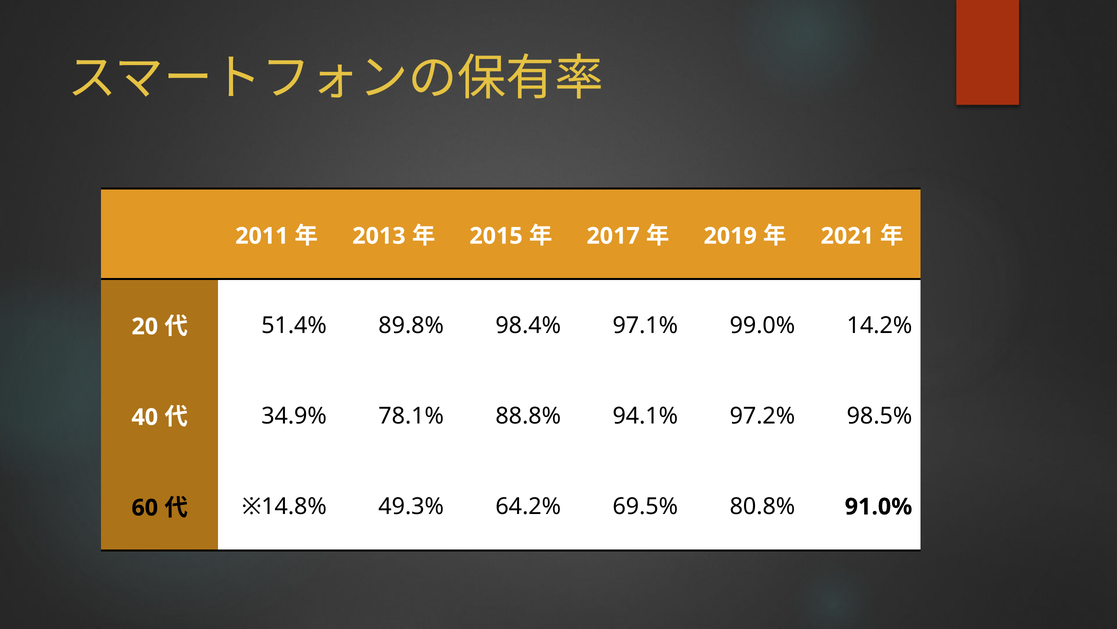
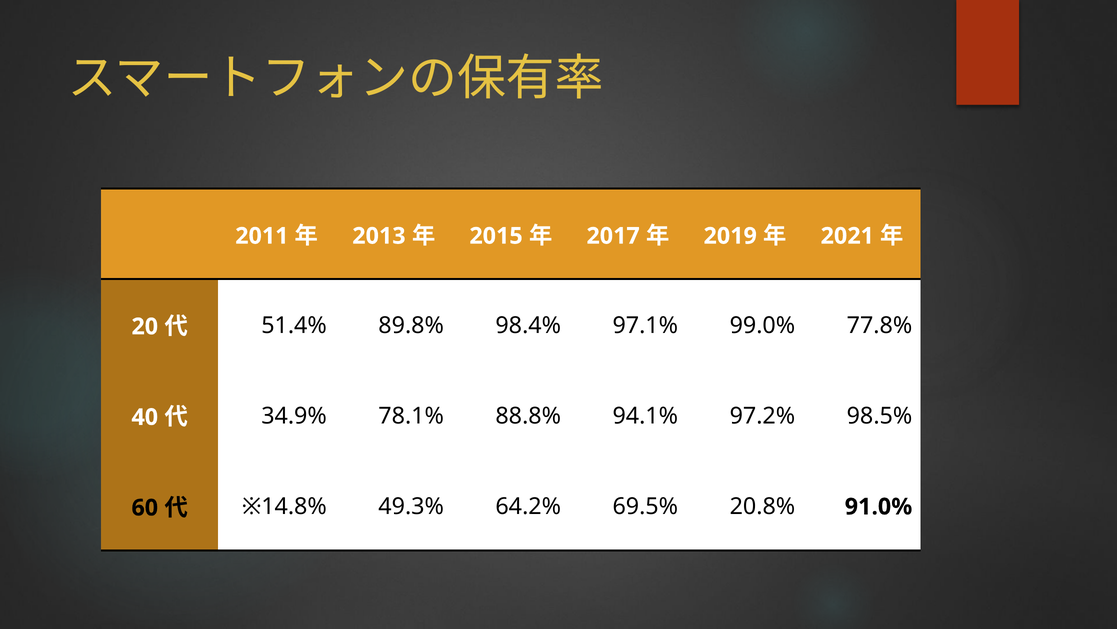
14.2%: 14.2% -> 77.8%
80.8%: 80.8% -> 20.8%
